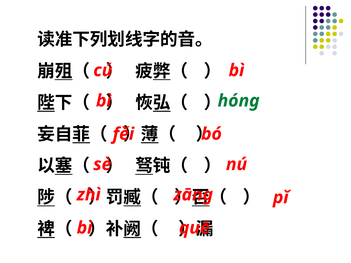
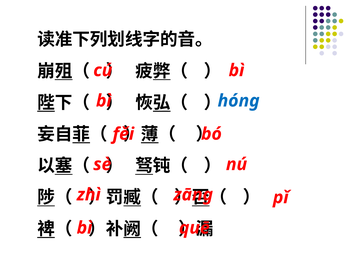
hóng colour: green -> blue
